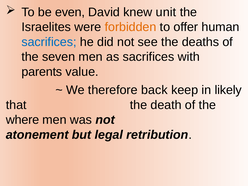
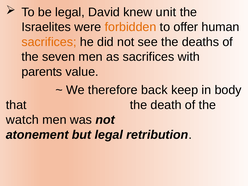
be even: even -> legal
sacrifices at (49, 42) colour: blue -> orange
likely: likely -> body
where: where -> watch
